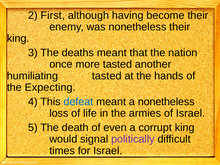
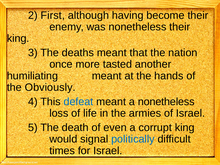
humiliating tasted: tasted -> meant
Expecting: Expecting -> Obviously
politically colour: purple -> blue
